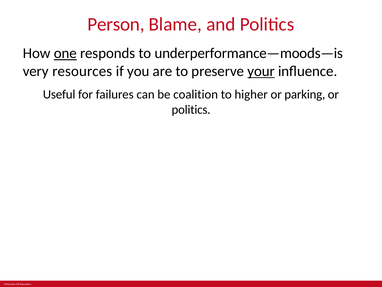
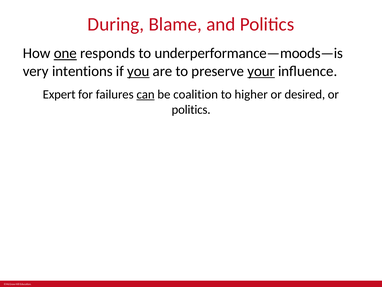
Person: Person -> During
resources: resources -> intentions
you underline: none -> present
Useful: Useful -> Expert
can underline: none -> present
parking: parking -> desired
